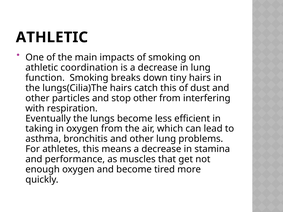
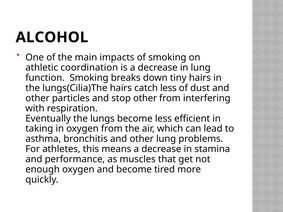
ATHLETIC at (52, 37): ATHLETIC -> ALCOHOL
catch this: this -> less
